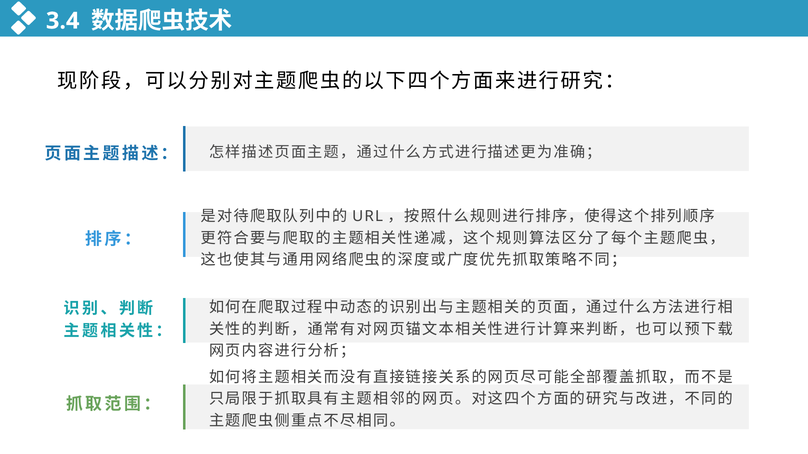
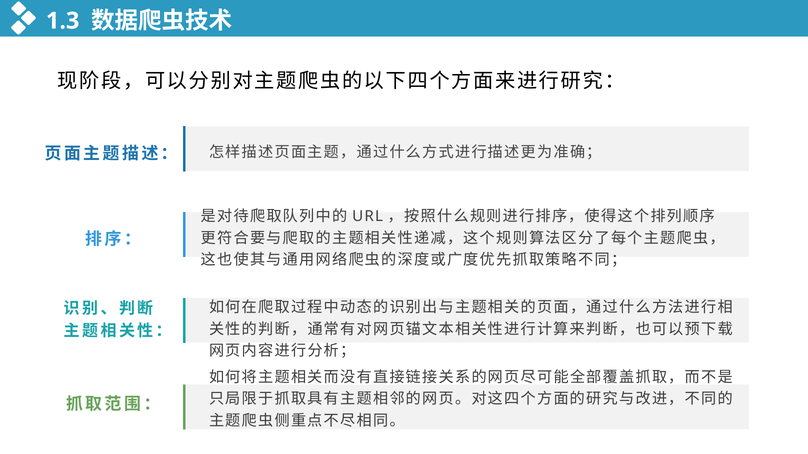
3.4: 3.4 -> 1.3
